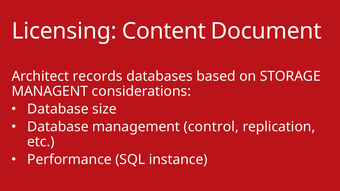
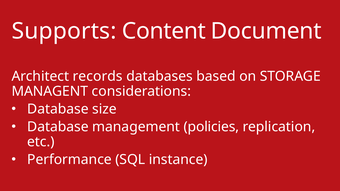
Licensing: Licensing -> Supports
control: control -> policies
